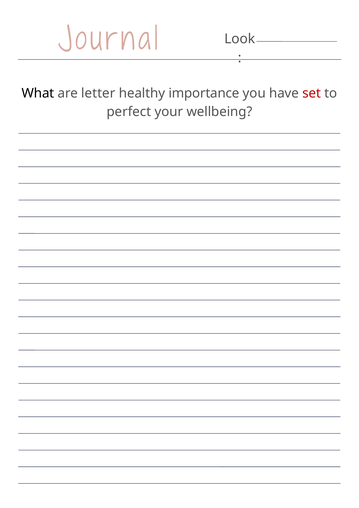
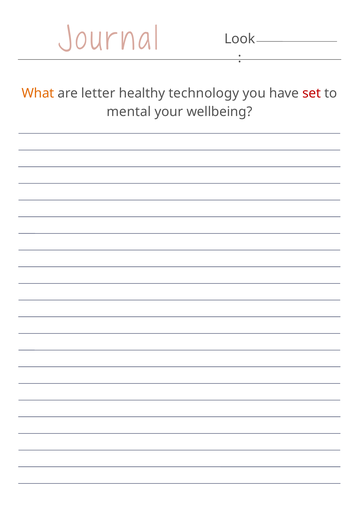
What colour: black -> orange
importance: importance -> technology
perfect: perfect -> mental
